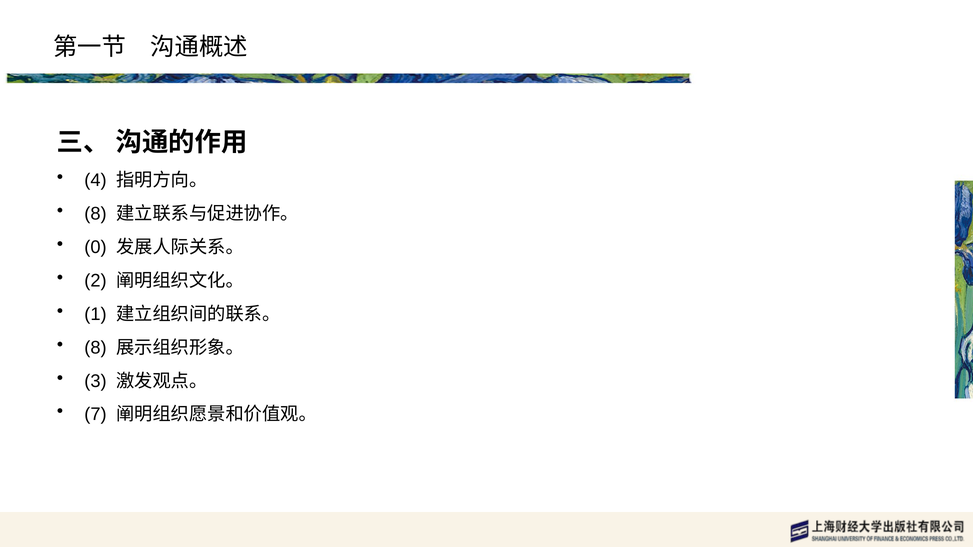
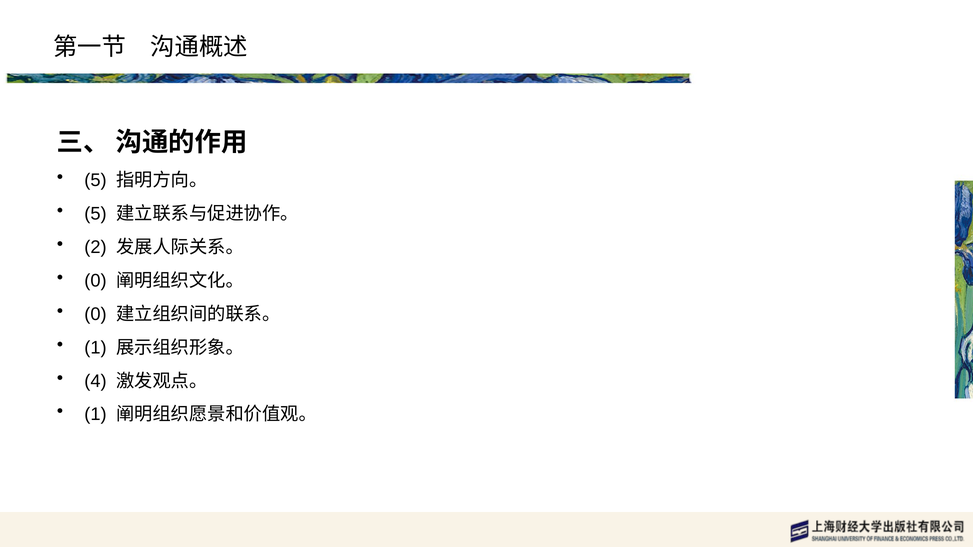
4 at (95, 181): 4 -> 5
8 at (95, 214): 8 -> 5
0: 0 -> 2
2 at (95, 281): 2 -> 0
1 at (95, 314): 1 -> 0
8 at (95, 348): 8 -> 1
3: 3 -> 4
7 at (95, 415): 7 -> 1
